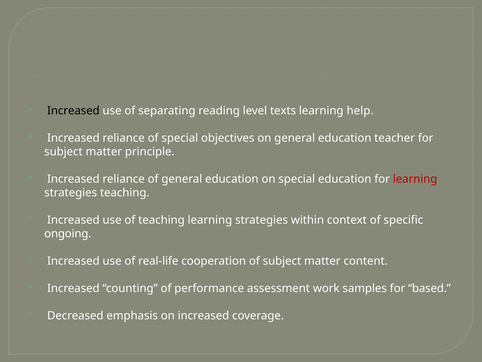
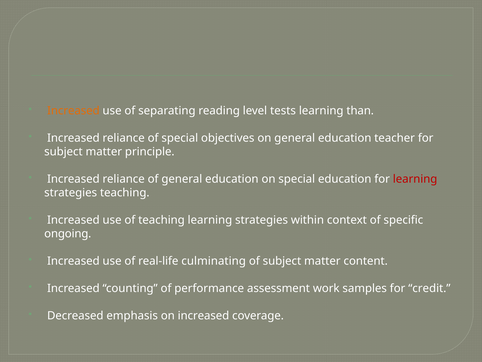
Increased at (73, 110) colour: black -> orange
texts: texts -> tests
help: help -> than
cooperation: cooperation -> culminating
based: based -> credit
